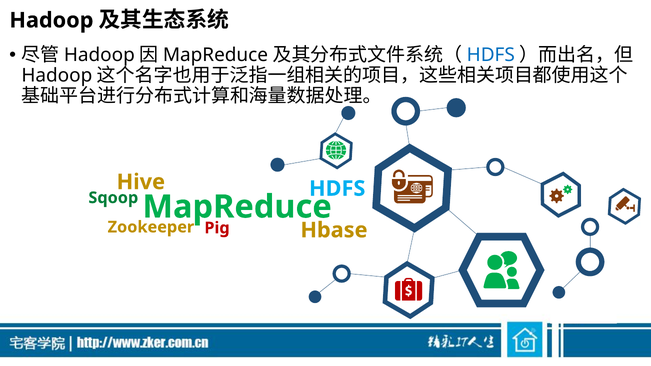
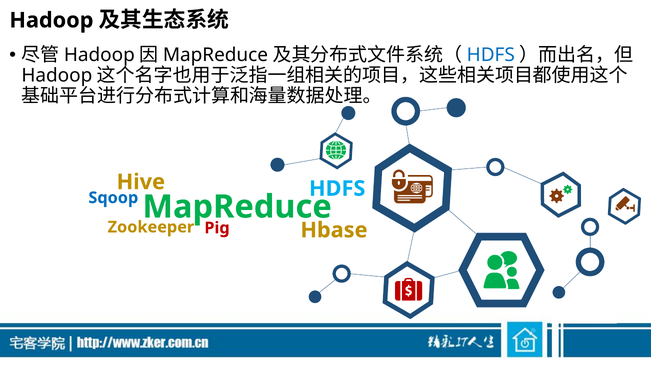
Sqoop colour: green -> blue
